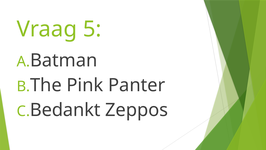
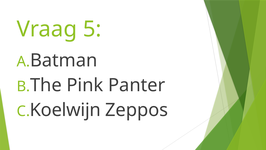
Bedankt: Bedankt -> Koelwijn
